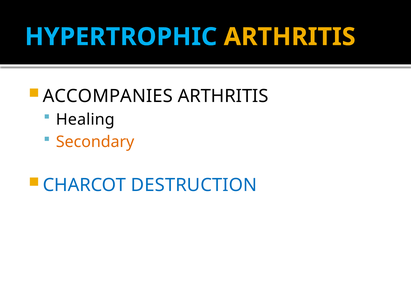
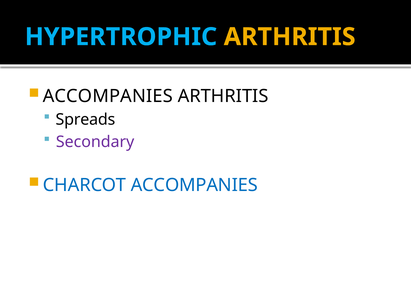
Healing: Healing -> Spreads
Secondary colour: orange -> purple
CHARCOT DESTRUCTION: DESTRUCTION -> ACCOMPANIES
